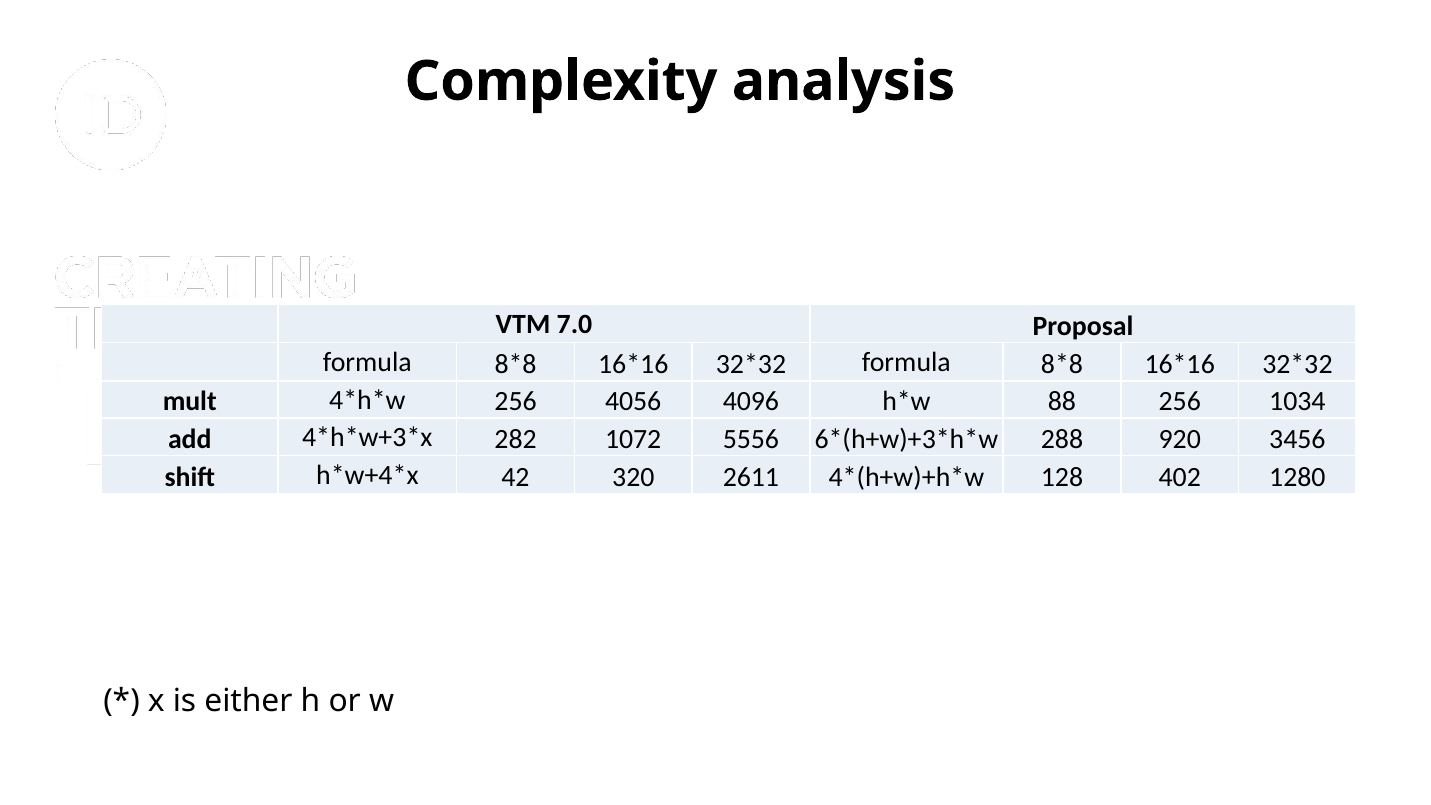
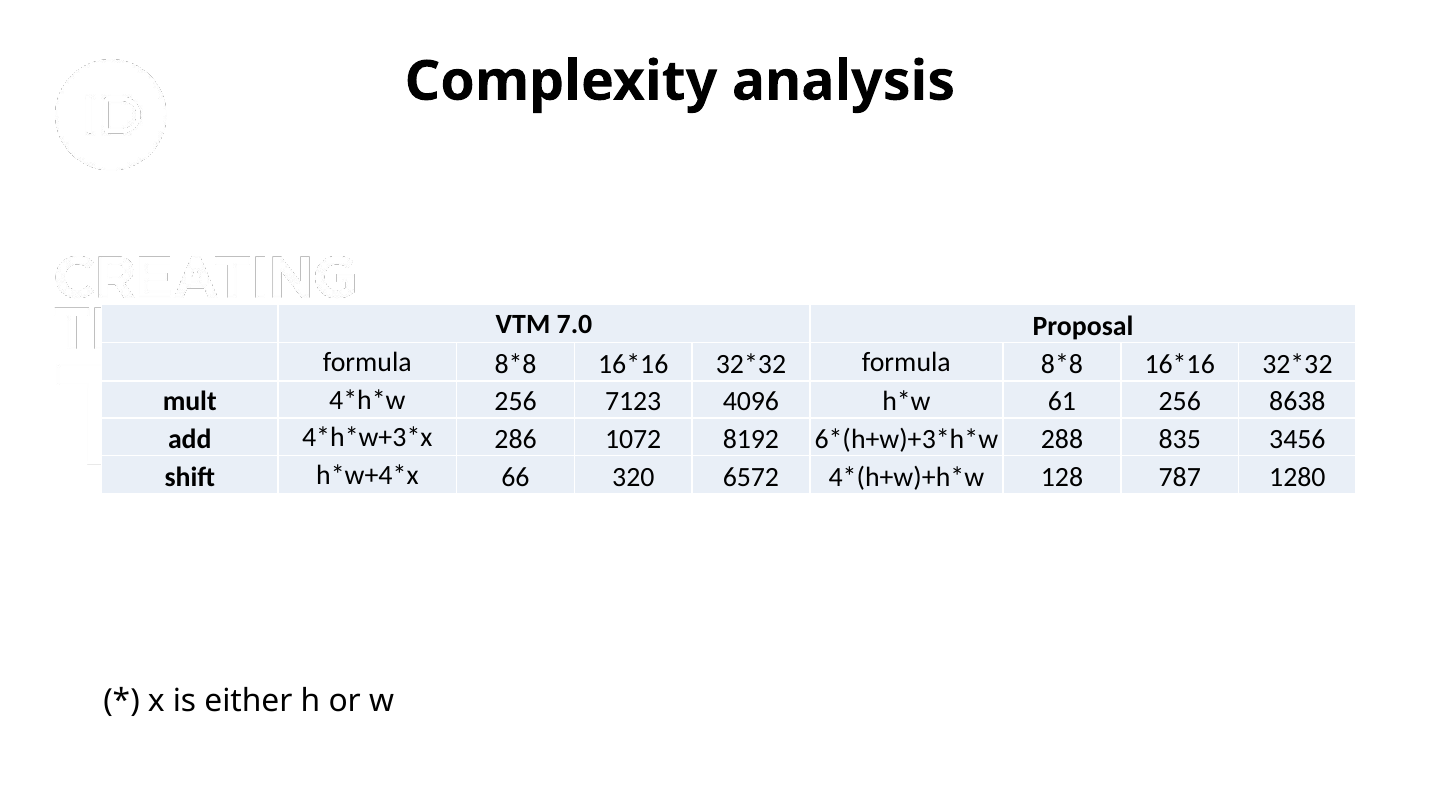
4056: 4056 -> 7123
88: 88 -> 61
1034: 1034 -> 8638
282: 282 -> 286
5556: 5556 -> 8192
920: 920 -> 835
42: 42 -> 66
2611: 2611 -> 6572
402: 402 -> 787
